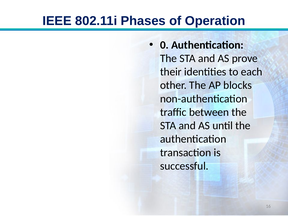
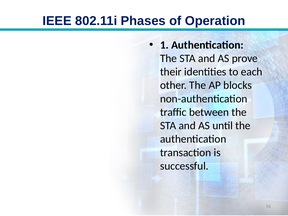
0: 0 -> 1
